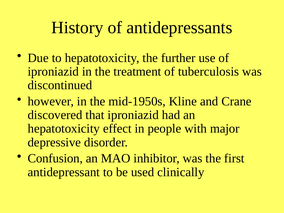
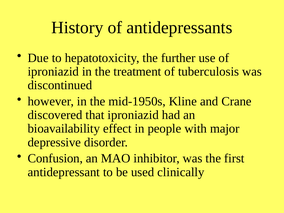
hepatotoxicity at (64, 129): hepatotoxicity -> bioavailability
